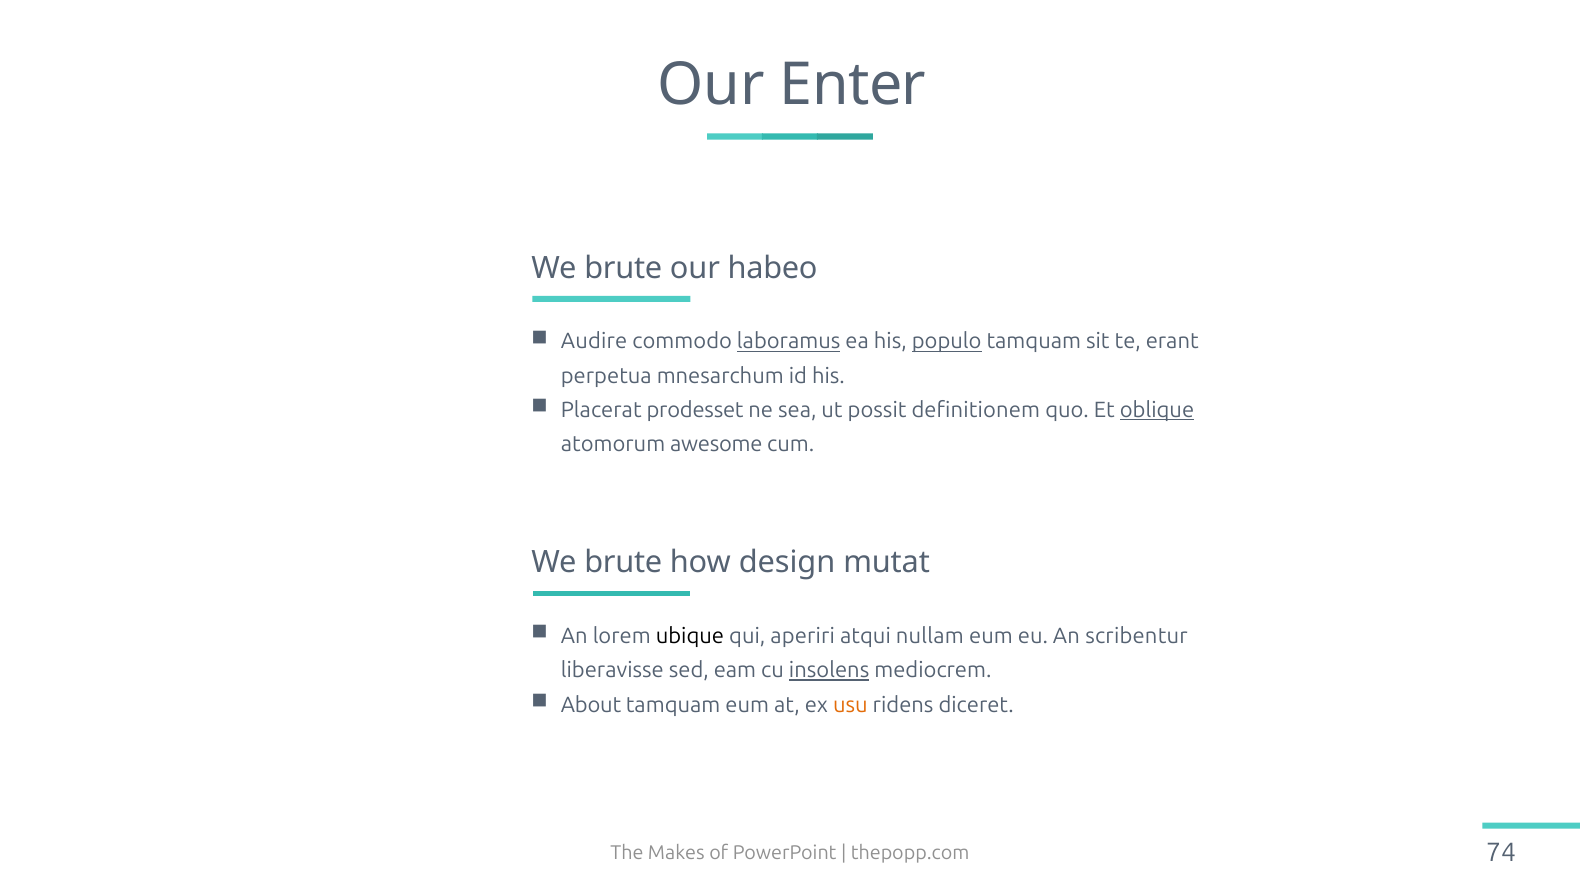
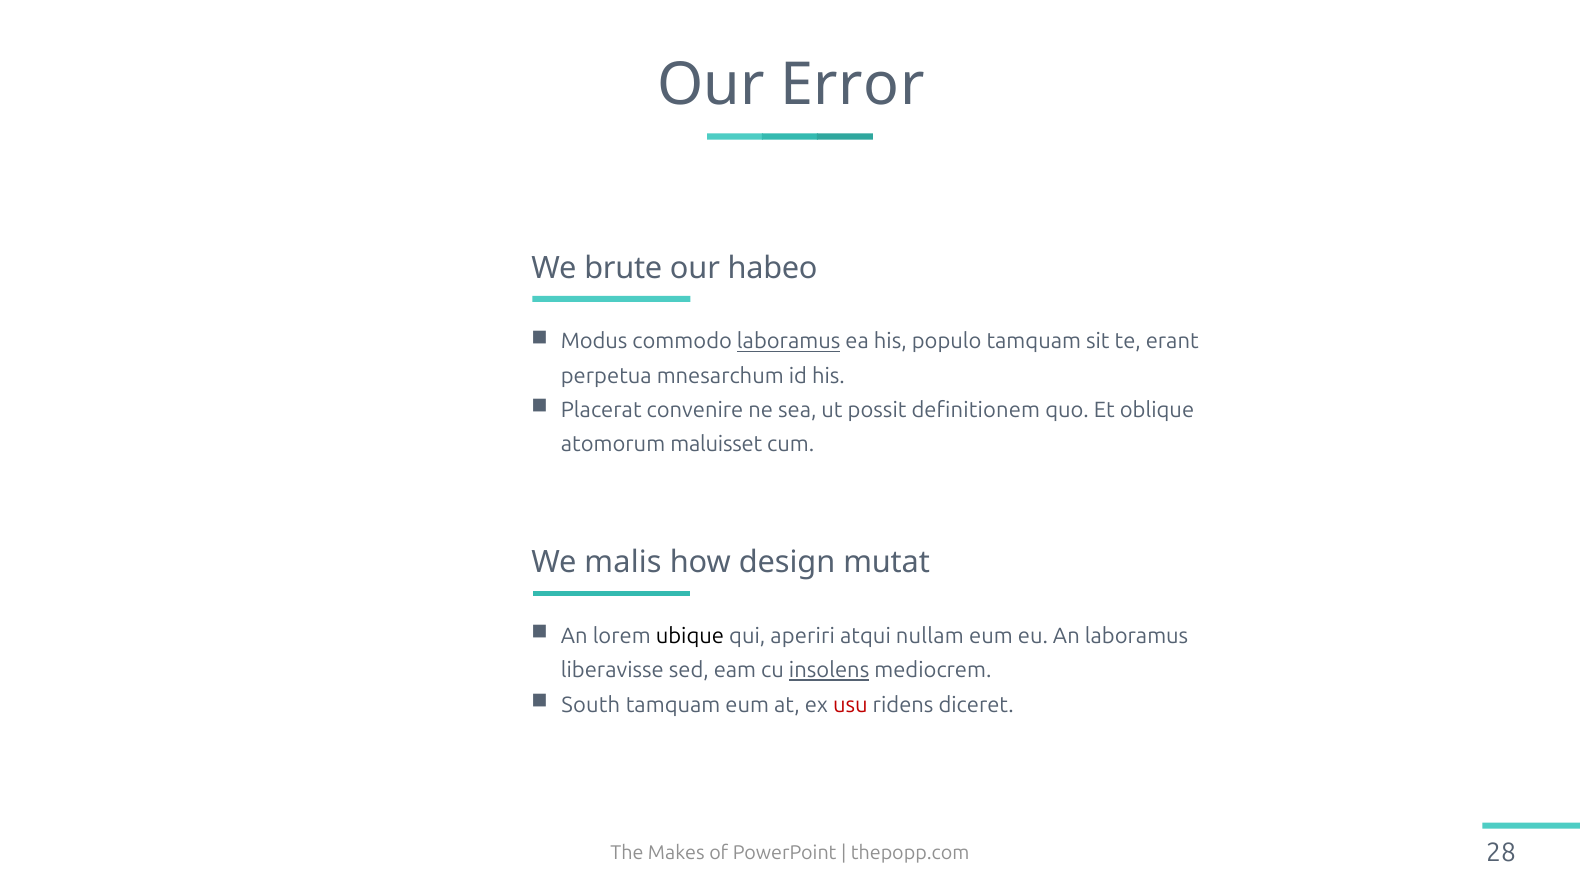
Enter: Enter -> Error
Audire: Audire -> Modus
populo underline: present -> none
prodesset: prodesset -> convenire
oblique underline: present -> none
awesome: awesome -> maluisset
brute at (623, 563): brute -> malis
An scribentur: scribentur -> laboramus
About: About -> South
usu colour: orange -> red
74: 74 -> 28
